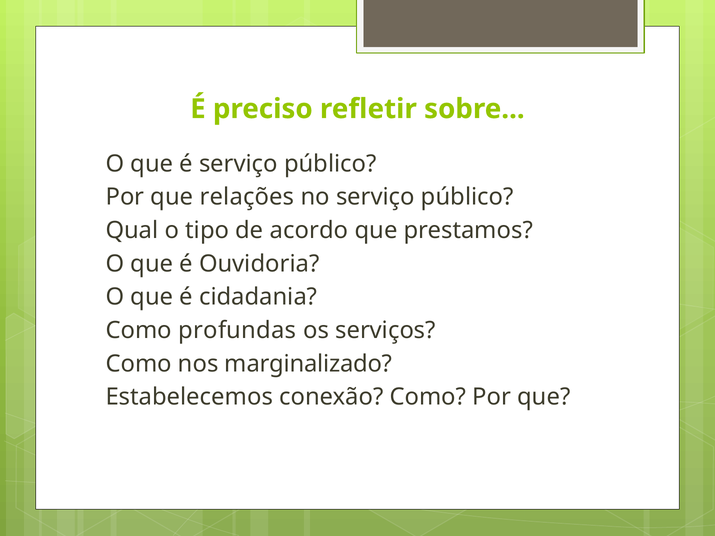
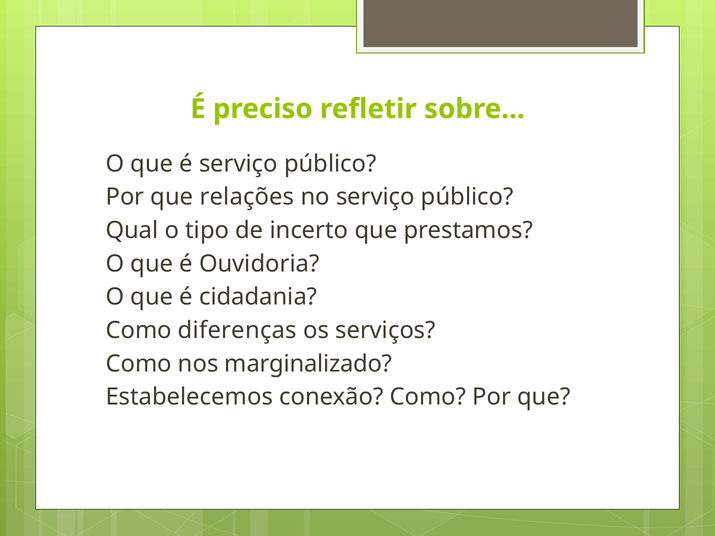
acordo: acordo -> incerto
profundas: profundas -> diferenças
